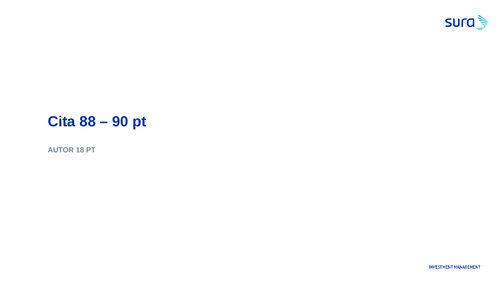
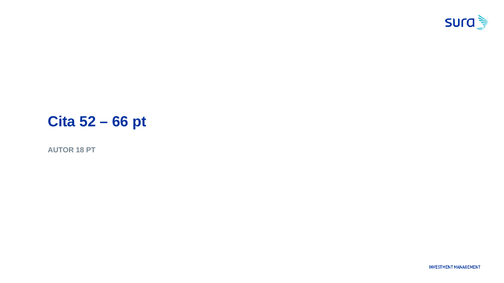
88: 88 -> 52
90: 90 -> 66
